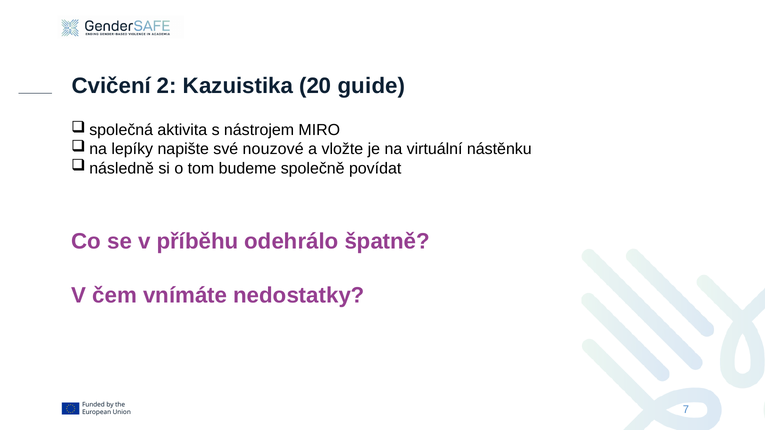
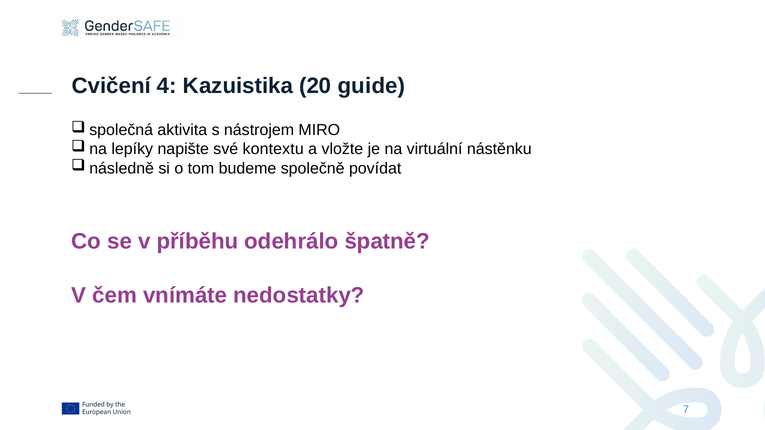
2: 2 -> 4
nouzové: nouzové -> kontextu
